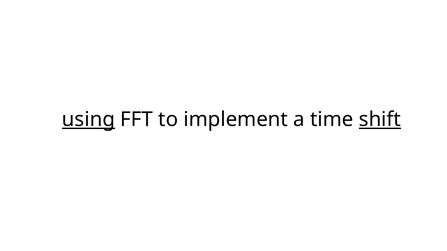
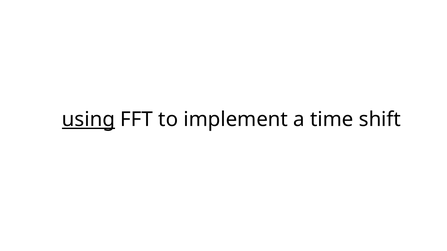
shift underline: present -> none
